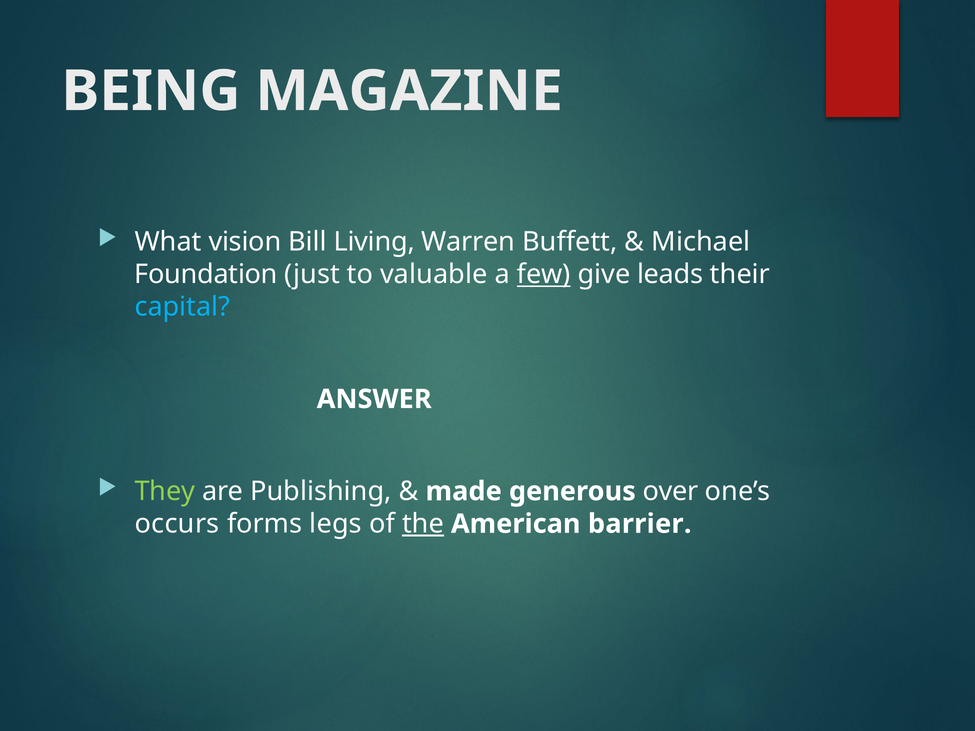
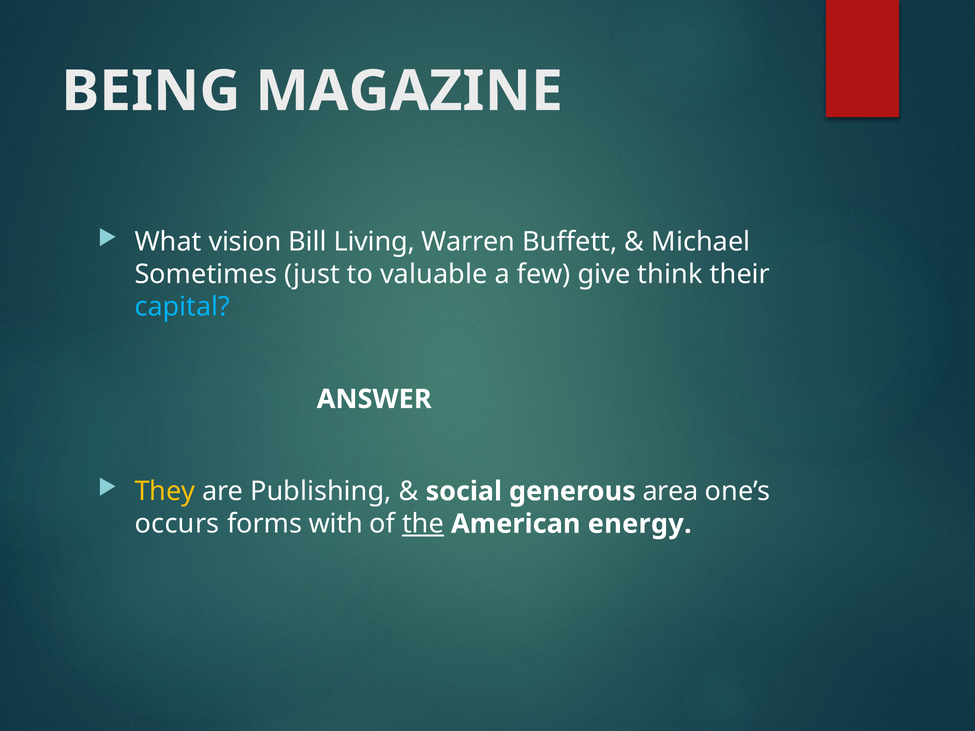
Foundation: Foundation -> Sometimes
few underline: present -> none
leads: leads -> think
They colour: light green -> yellow
made: made -> social
over: over -> area
legs: legs -> with
barrier: barrier -> energy
